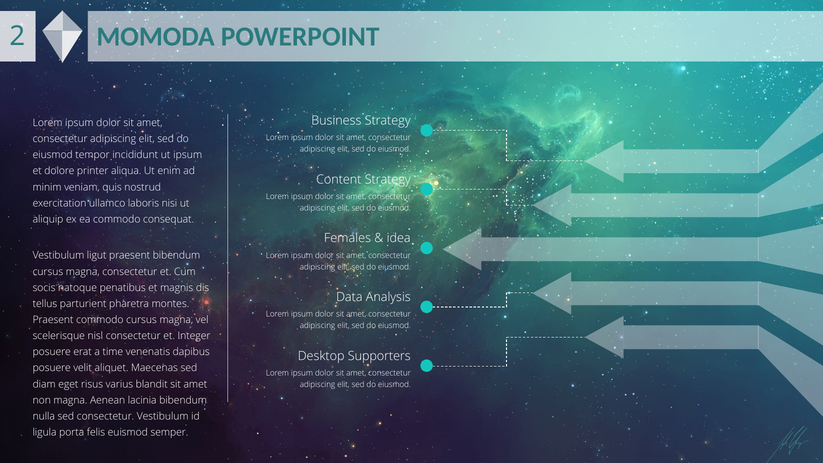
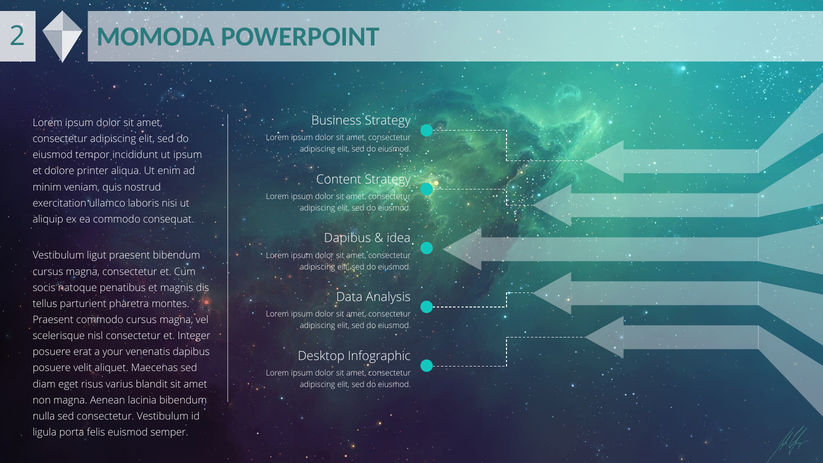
Females at (347, 238): Females -> Dapibus
time: time -> your
Supporters: Supporters -> Infographic
